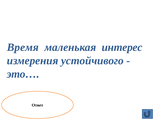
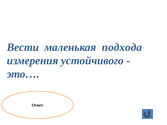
Время: Время -> Вести
интерес: интерес -> подхода
